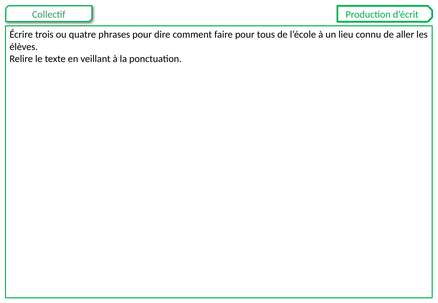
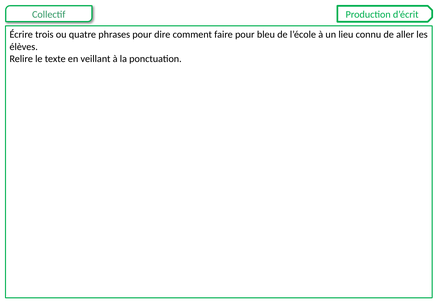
tous: tous -> bleu
